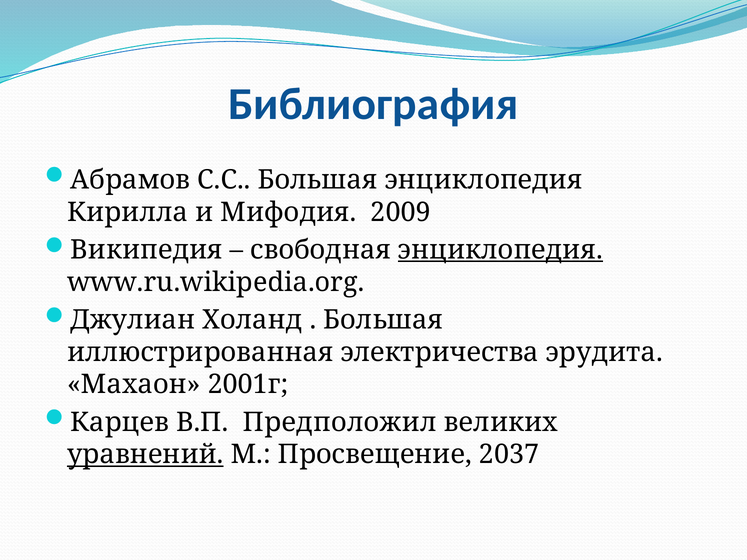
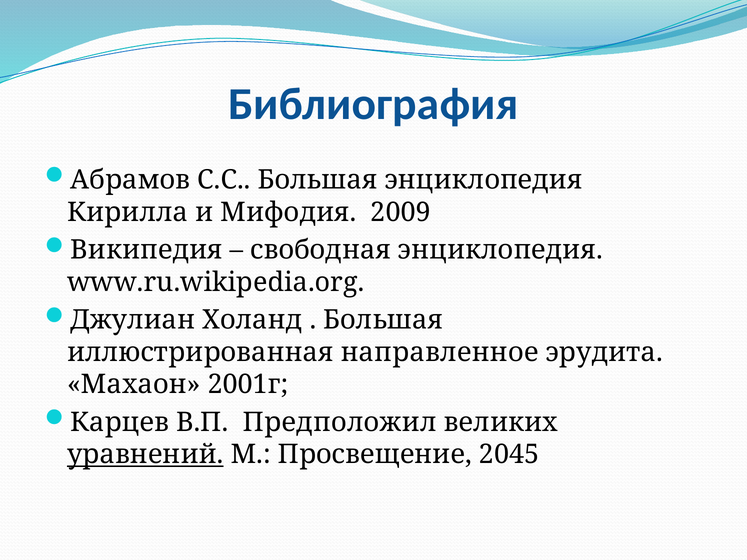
энциклопедия at (500, 250) underline: present -> none
электричества: электричества -> направленное
2037: 2037 -> 2045
